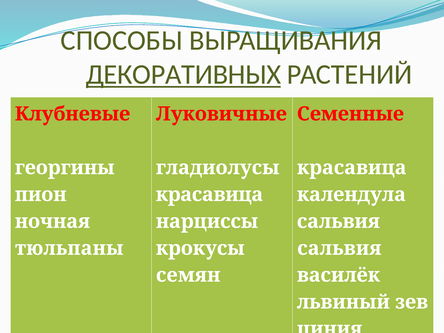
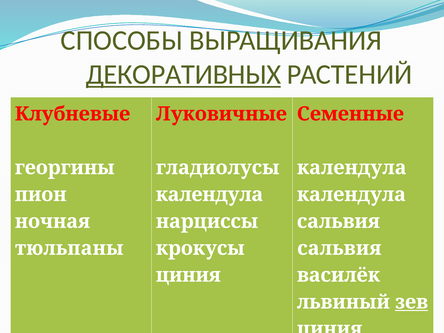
красавица at (352, 168): красавица -> календула
красавица at (209, 195): красавица -> календула
семян at (188, 275): семян -> циния
зев underline: none -> present
